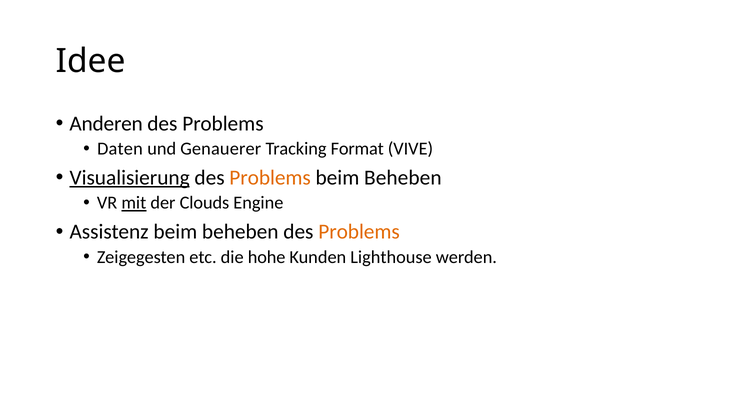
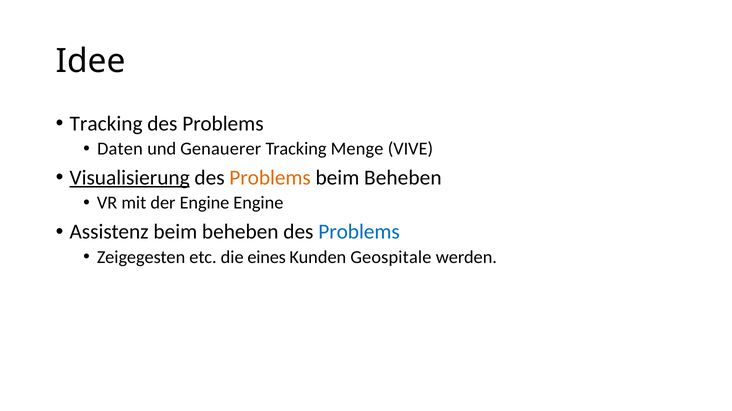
Anderen at (106, 124): Anderen -> Tracking
Format: Format -> Menge
mit underline: present -> none
der Clouds: Clouds -> Engine
Problems at (359, 232) colour: orange -> blue
hohe: hohe -> eines
Lighthouse: Lighthouse -> Geospitale
